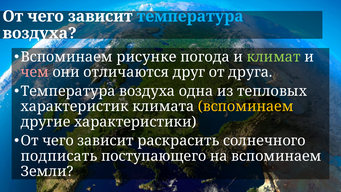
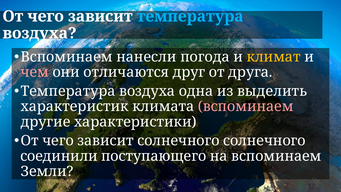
рисунке: рисунке -> нанесли
климат colour: light green -> yellow
тепловых: тепловых -> выделить
вспоминаем at (246, 106) colour: yellow -> pink
зависит раскрасить: раскрасить -> солнечного
подписать: подписать -> соединили
